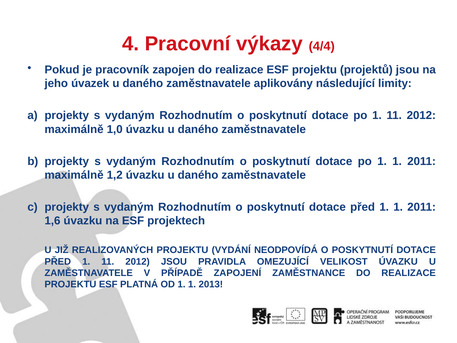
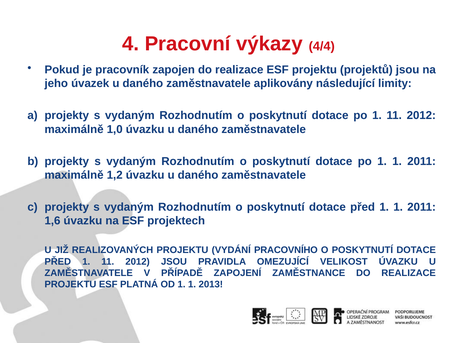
NEODPOVÍDÁ: NEODPOVÍDÁ -> PRACOVNÍHO
